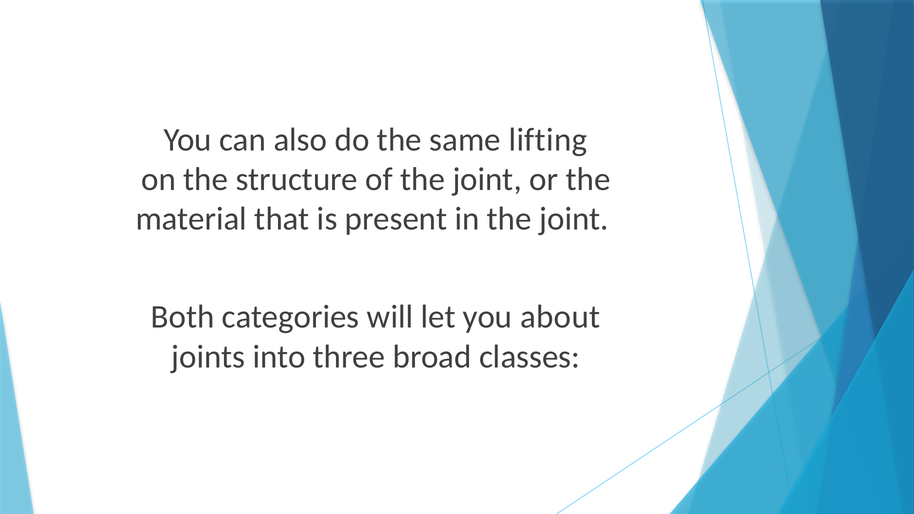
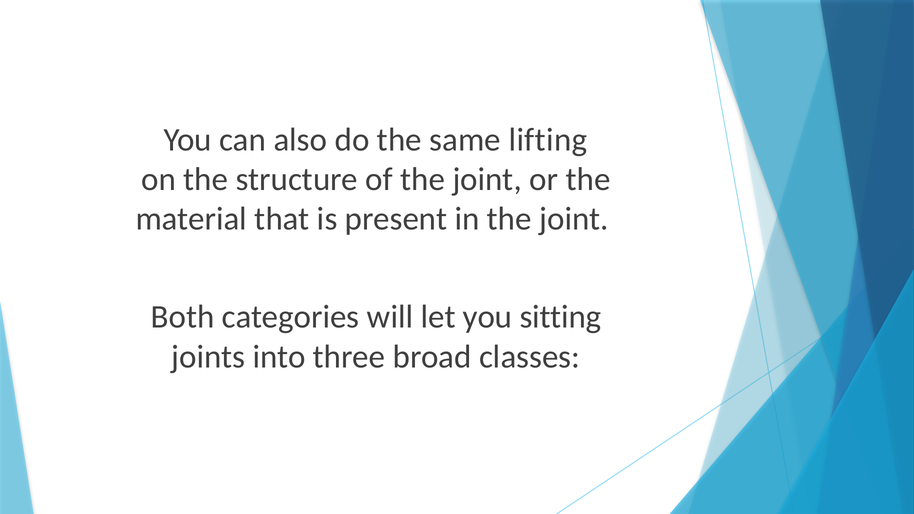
about: about -> sitting
